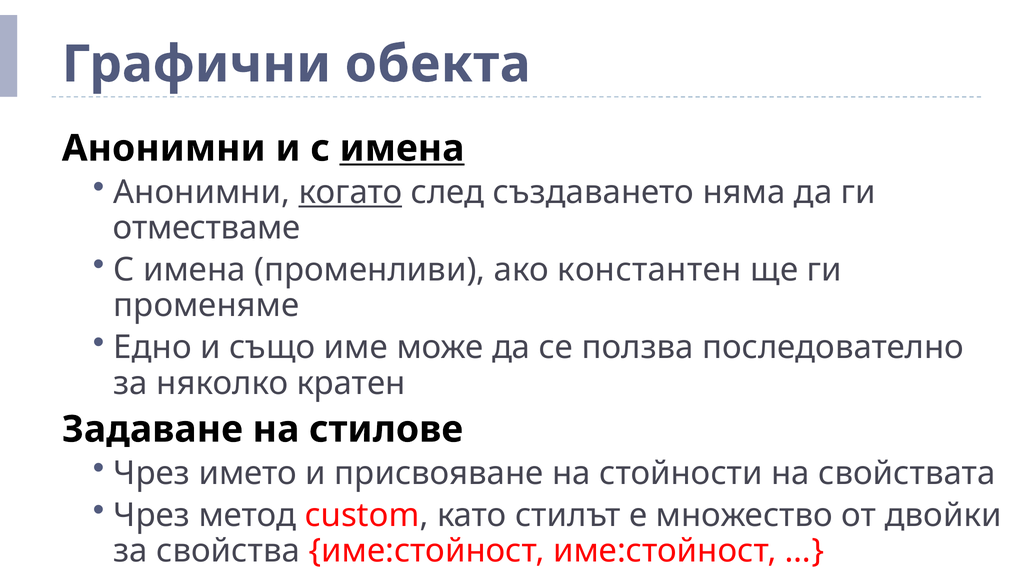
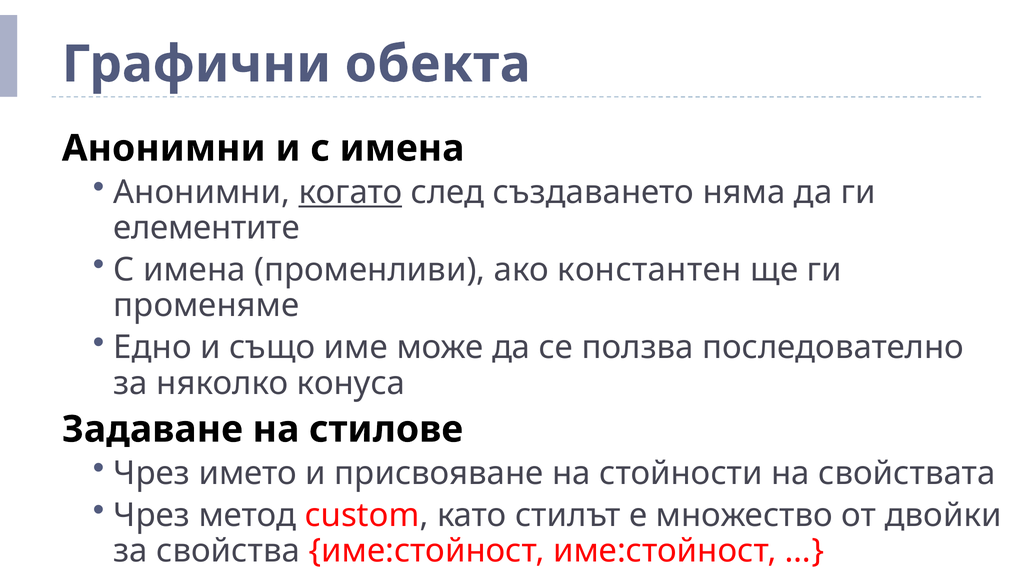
имена at (402, 148) underline: present -> none
отместваме: отместваме -> елементите
кратен: кратен -> конуса
